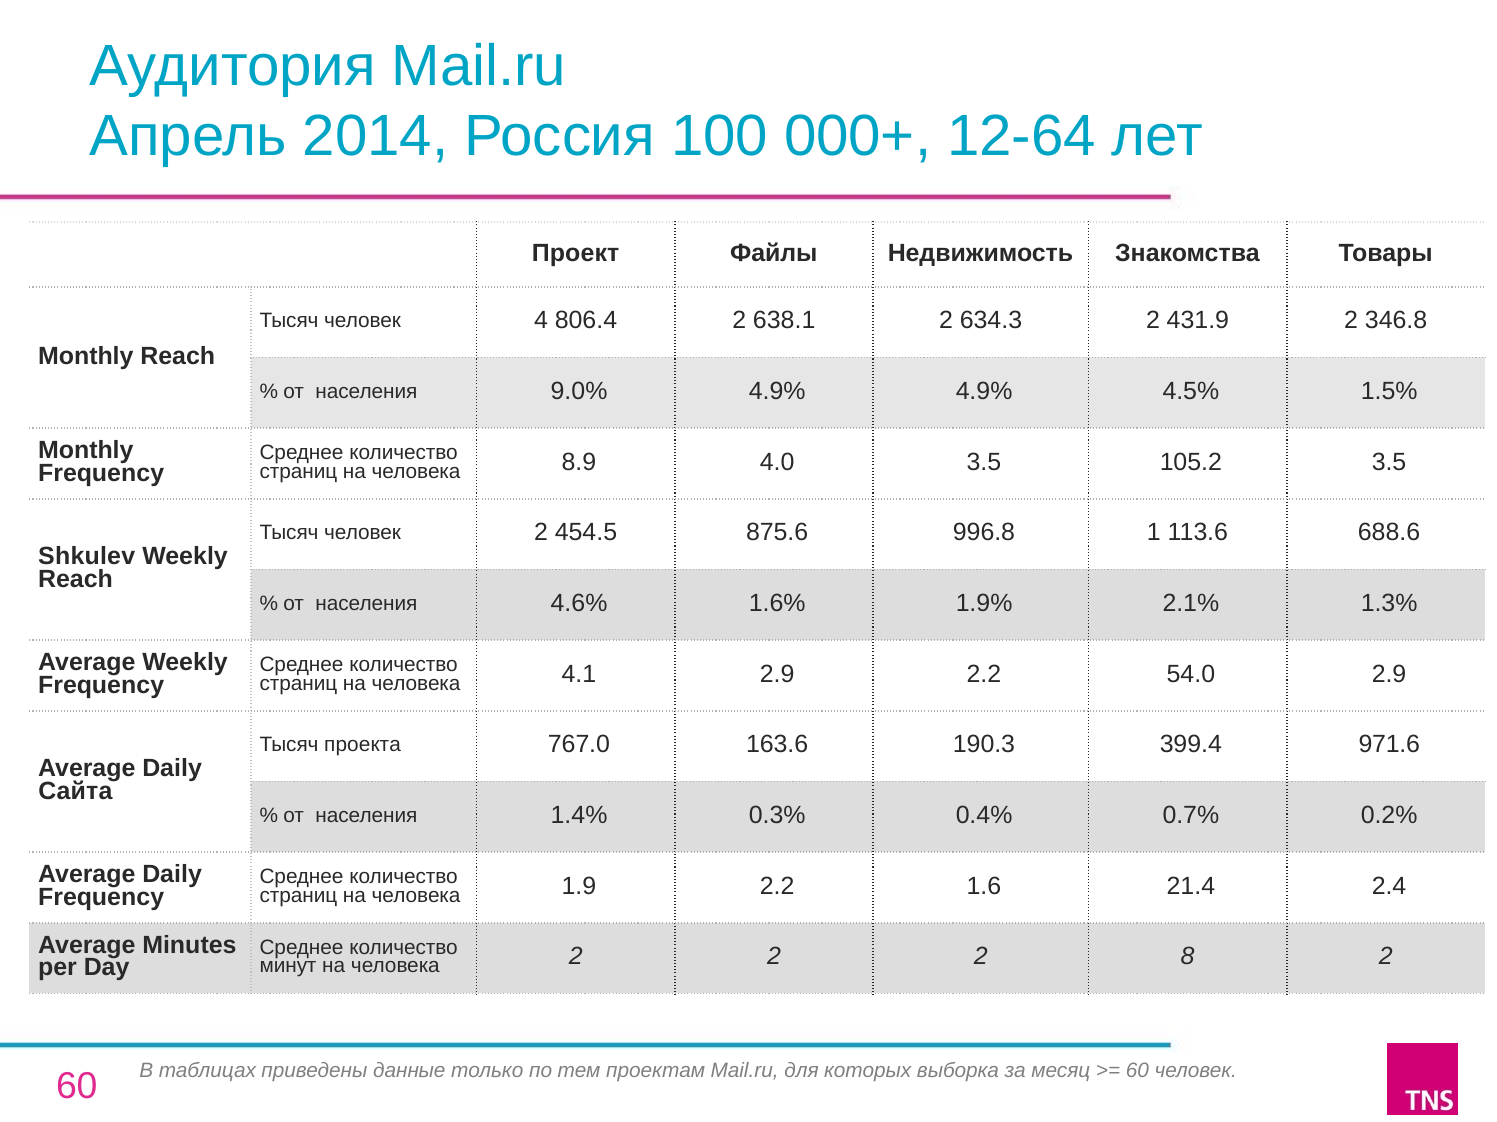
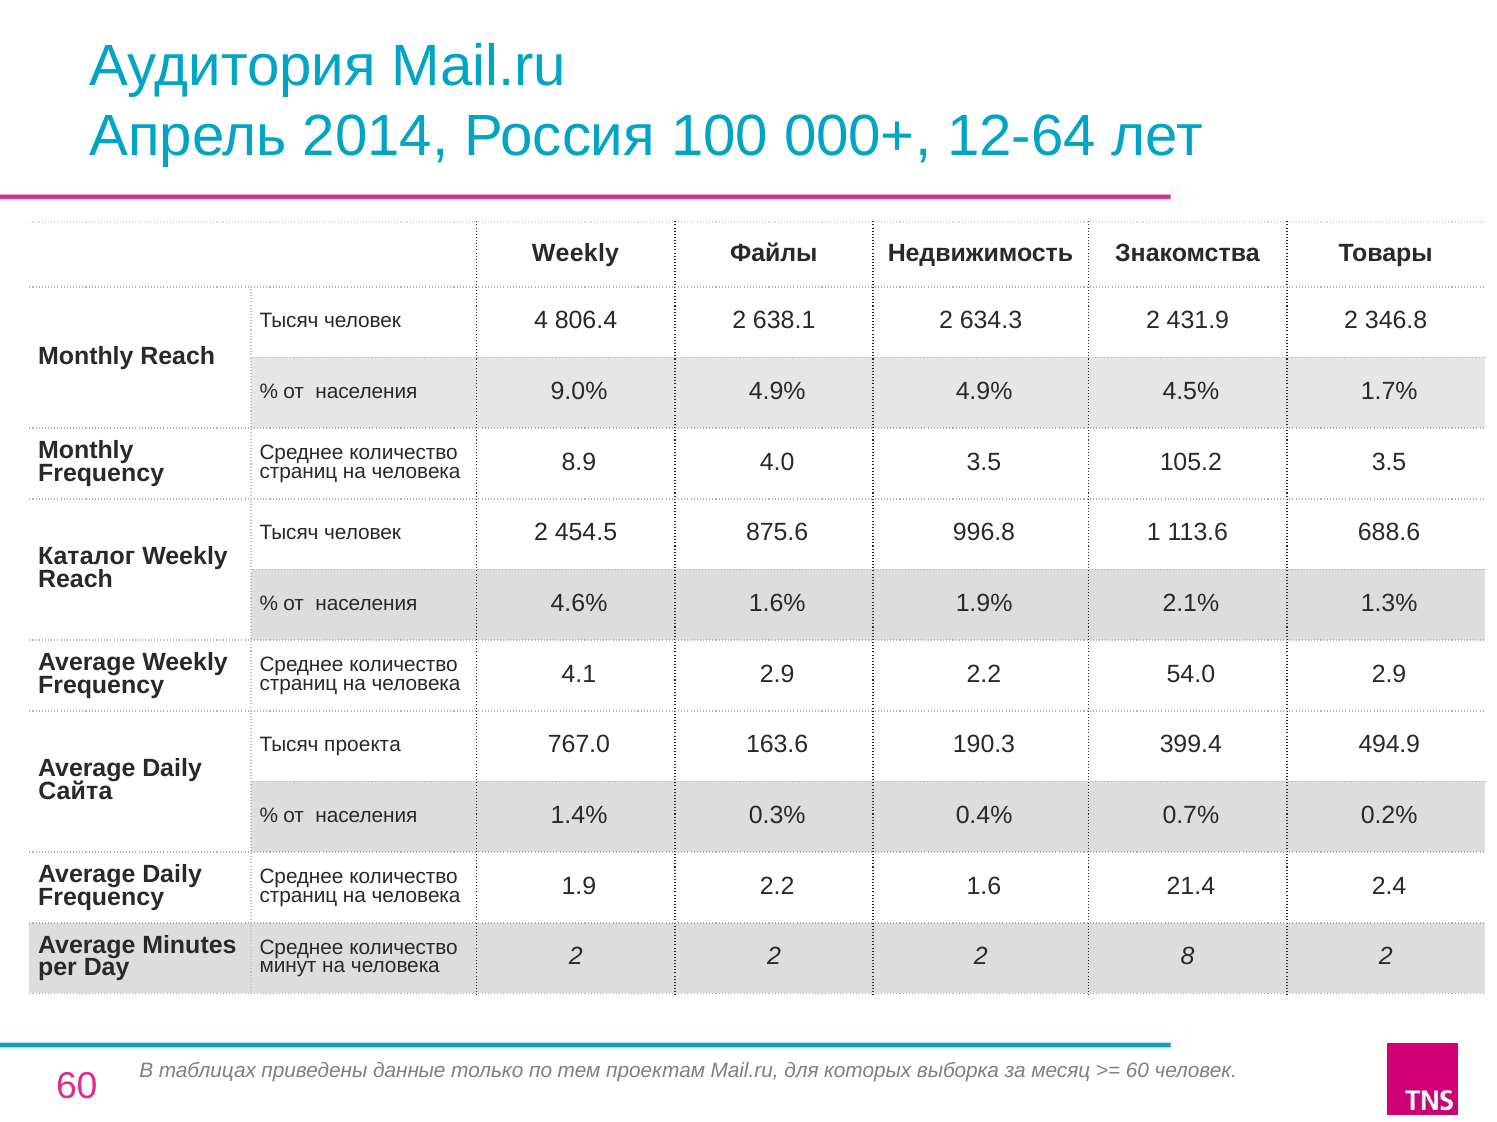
Проект at (576, 253): Проект -> Weekly
1.5%: 1.5% -> 1.7%
Shkulev: Shkulev -> Каталог
971.6: 971.6 -> 494.9
